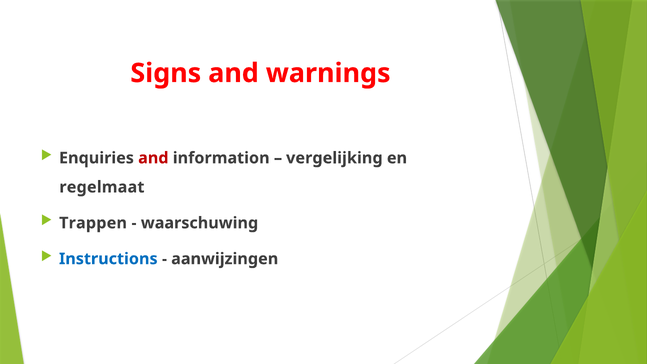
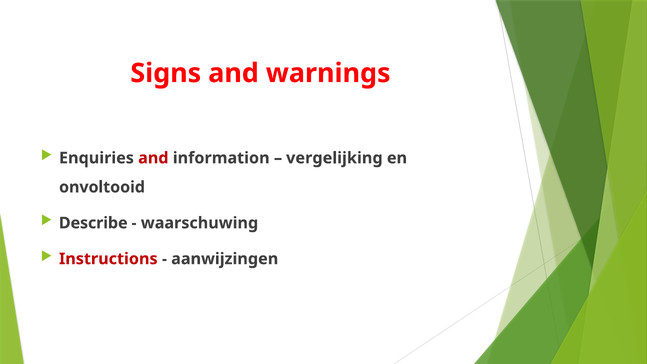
regelmaat: regelmaat -> onvoltooid
Trappen: Trappen -> Describe
Instructions colour: blue -> red
